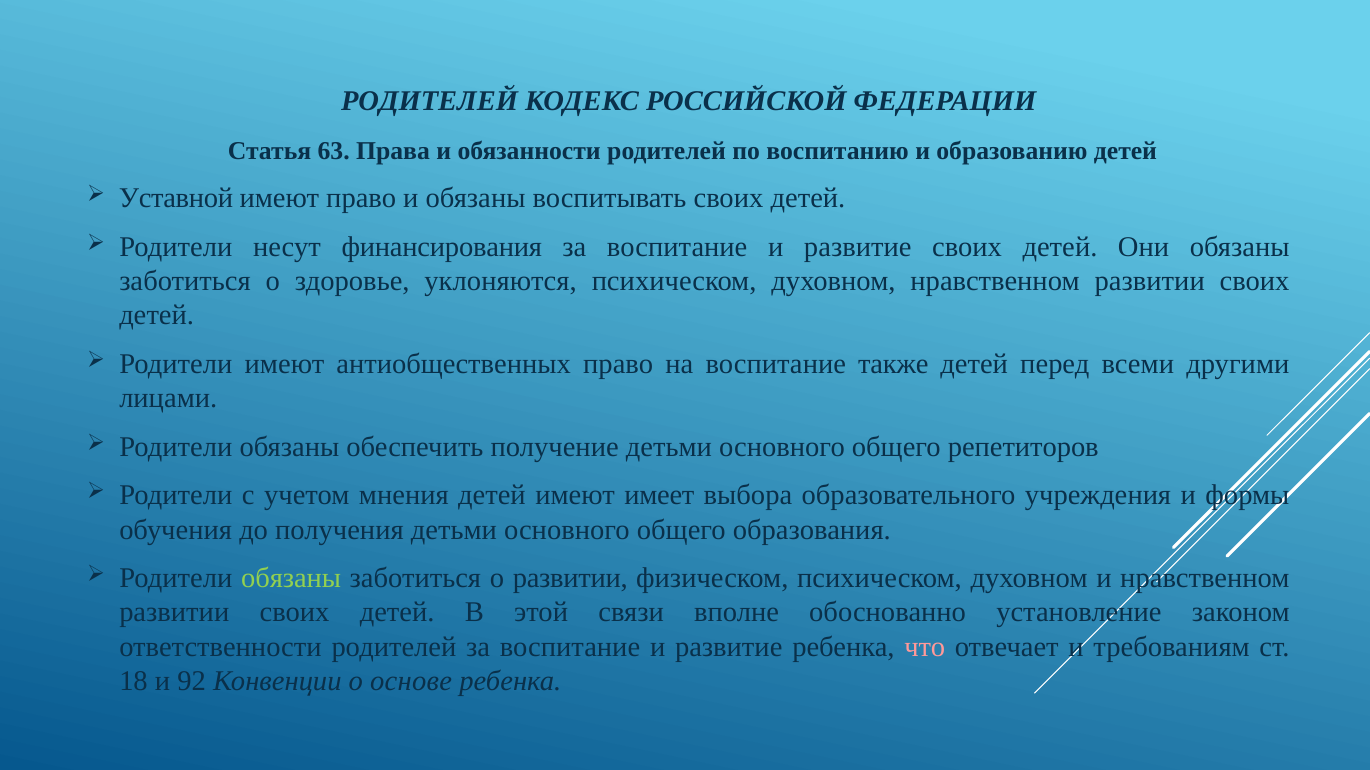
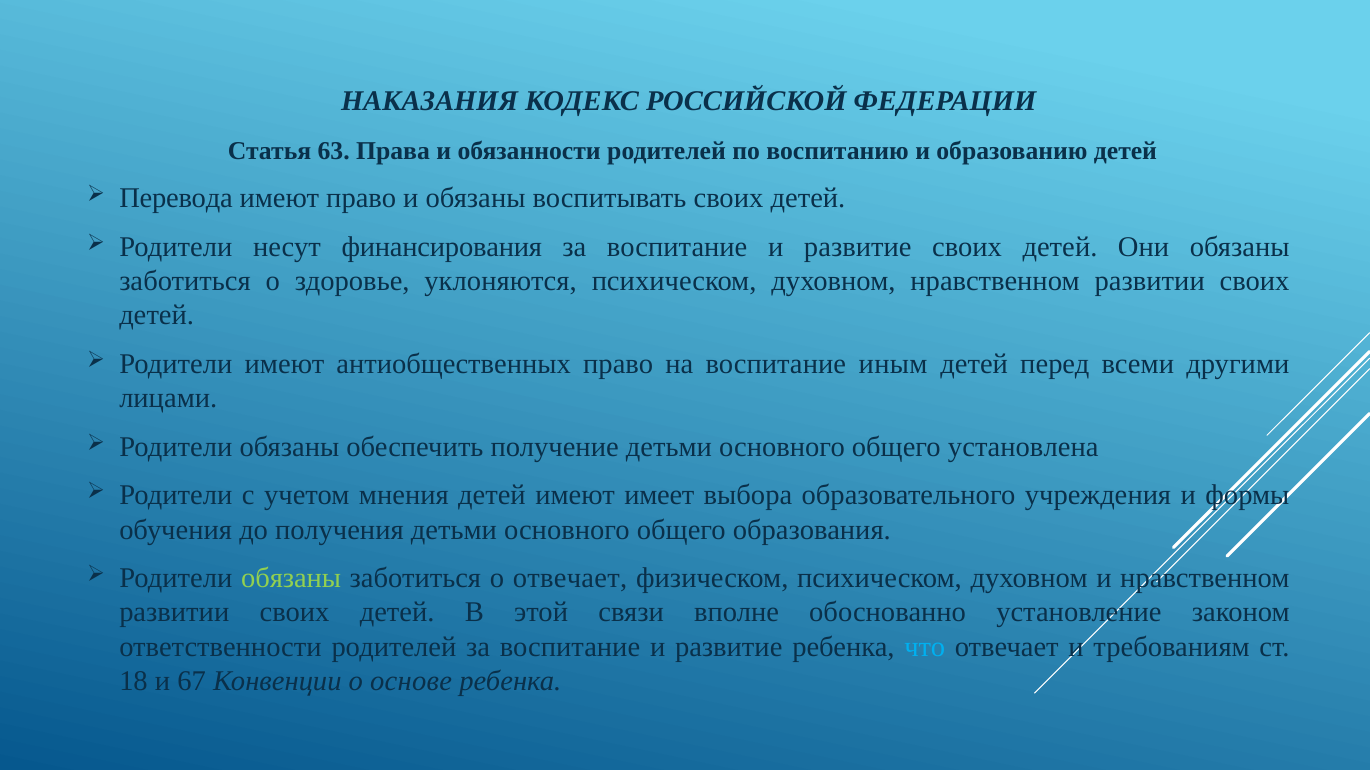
РОДИТЕЛЕЙ at (430, 101): РОДИТЕЛЕЙ -> НАКАЗАНИЯ
Уставной: Уставной -> Перевода
также: также -> иным
репетиторов: репетиторов -> установлена
о развитии: развитии -> отвечает
что colour: pink -> light blue
92: 92 -> 67
